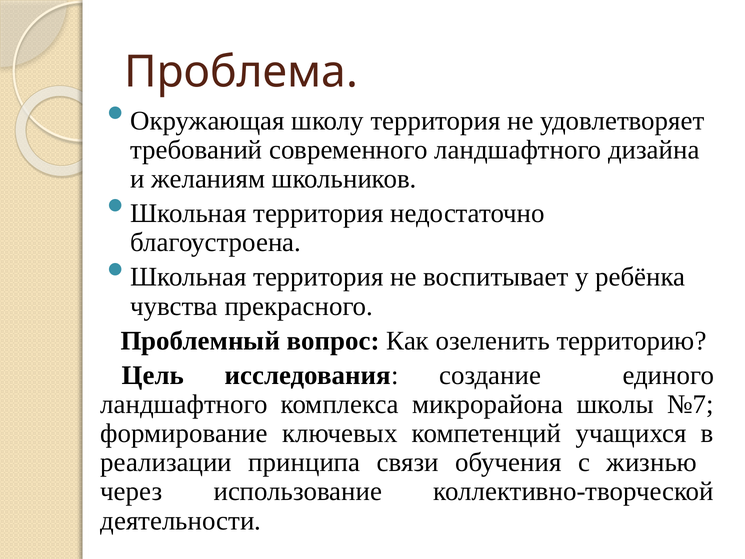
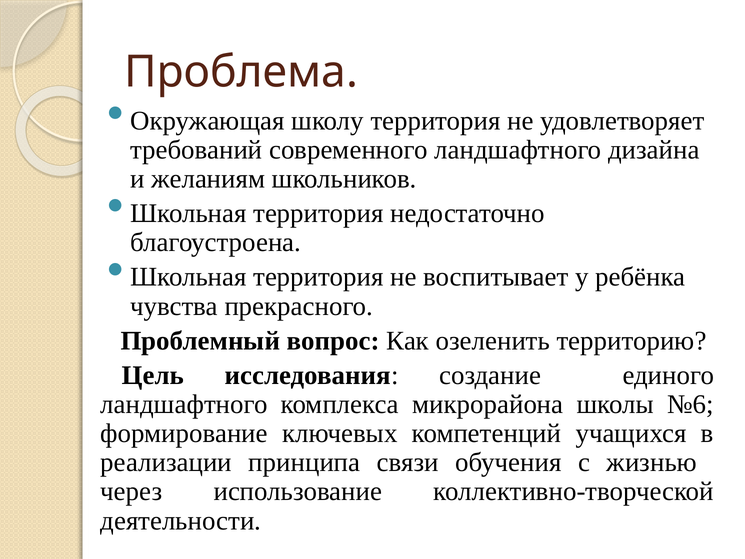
№7: №7 -> №6
